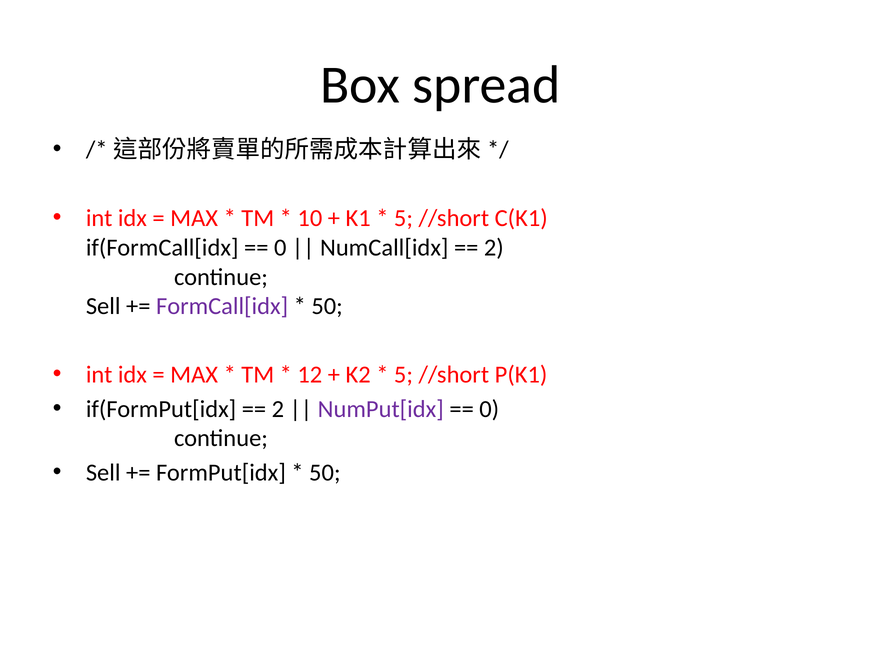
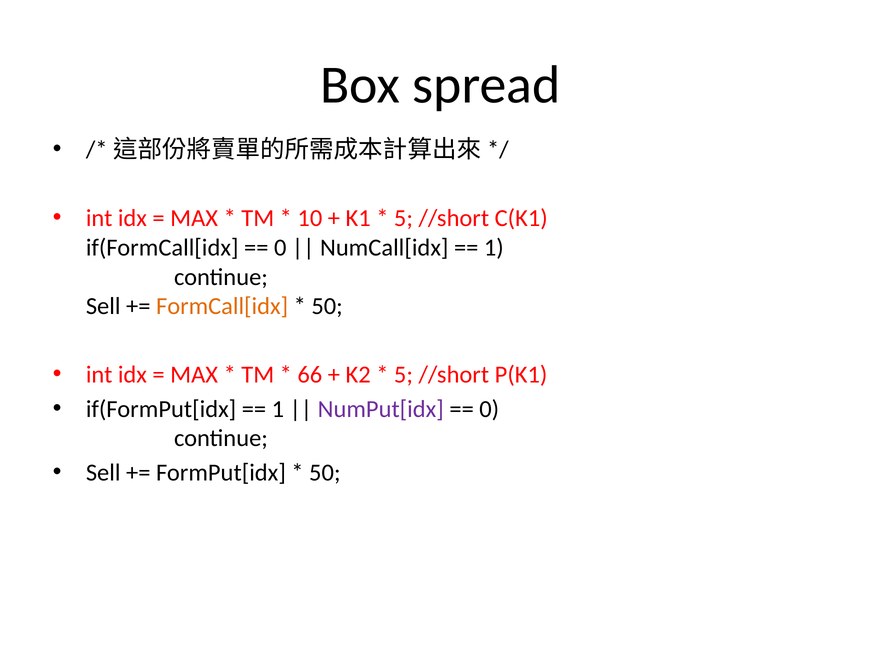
2 at (494, 248): 2 -> 1
FormCall[idx colour: purple -> orange
12: 12 -> 66
2 at (278, 409): 2 -> 1
